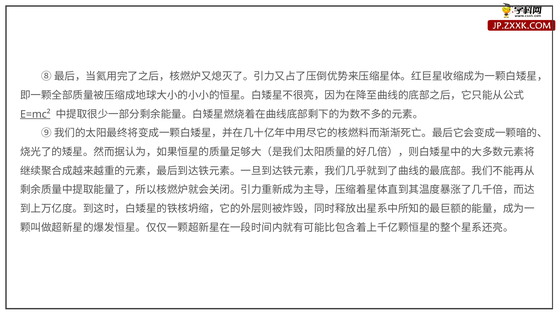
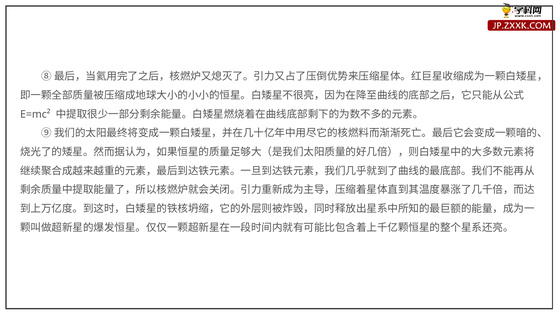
E=mc² underline: present -> none
